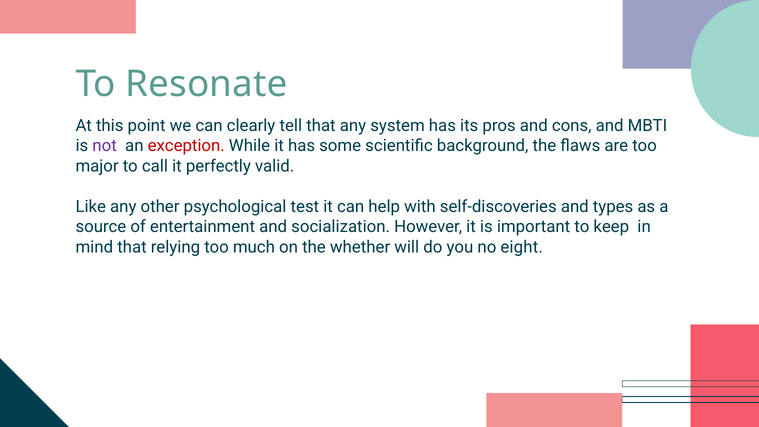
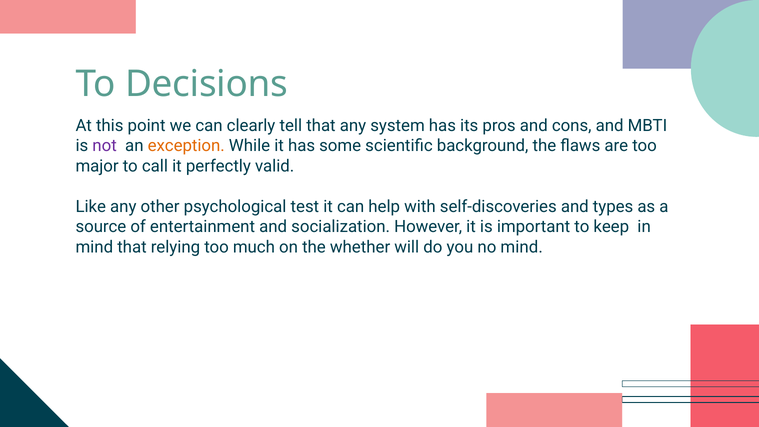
Resonate: Resonate -> Decisions
exception colour: red -> orange
no eight: eight -> mind
